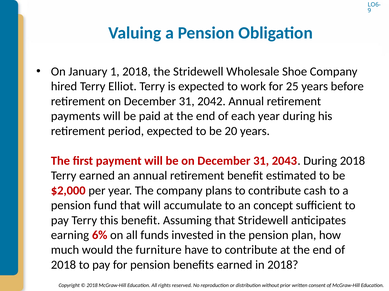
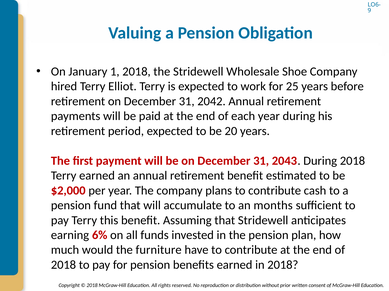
concept: concept -> months
